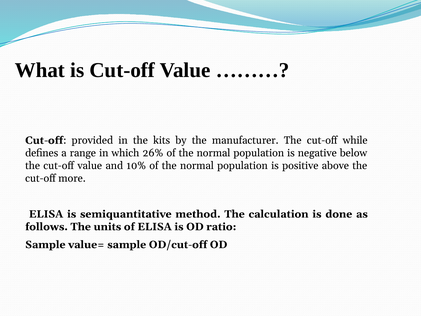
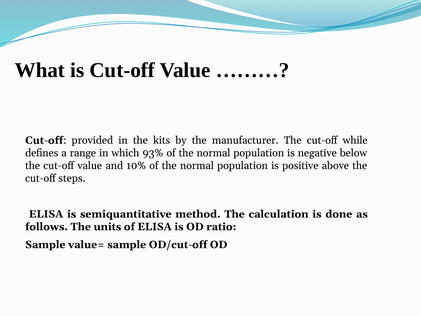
26%: 26% -> 93%
more: more -> steps
